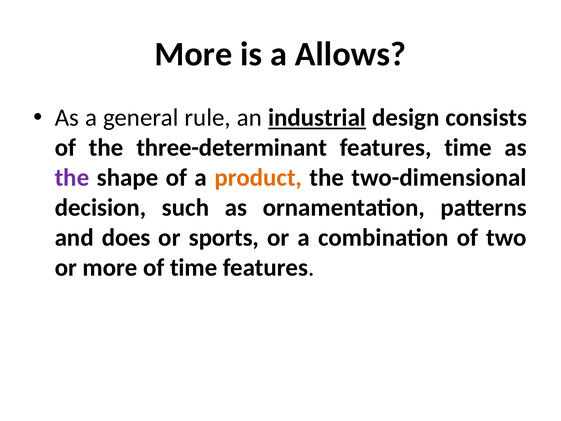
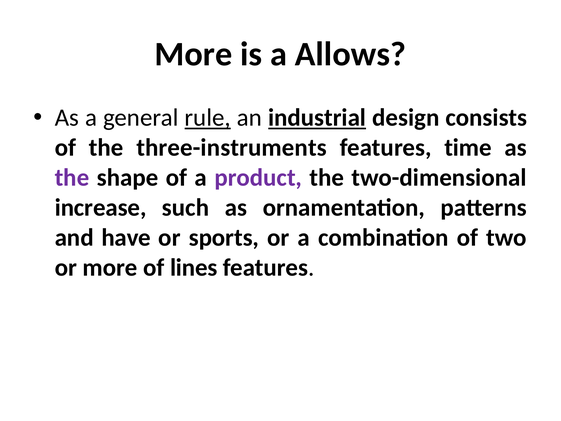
rule underline: none -> present
three-determinant: three-determinant -> three-instruments
product colour: orange -> purple
decision: decision -> increase
does: does -> have
of time: time -> lines
